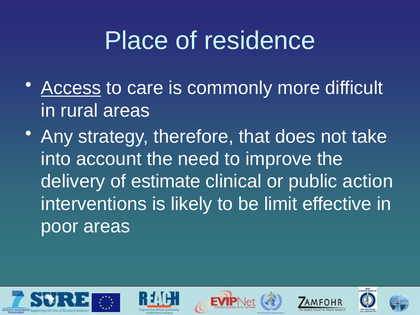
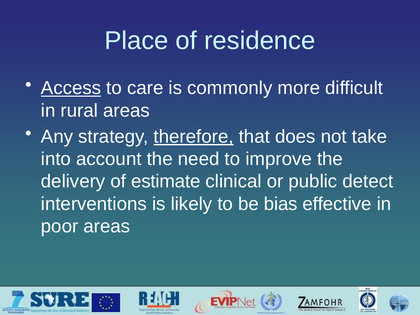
therefore underline: none -> present
action: action -> detect
limit: limit -> bias
